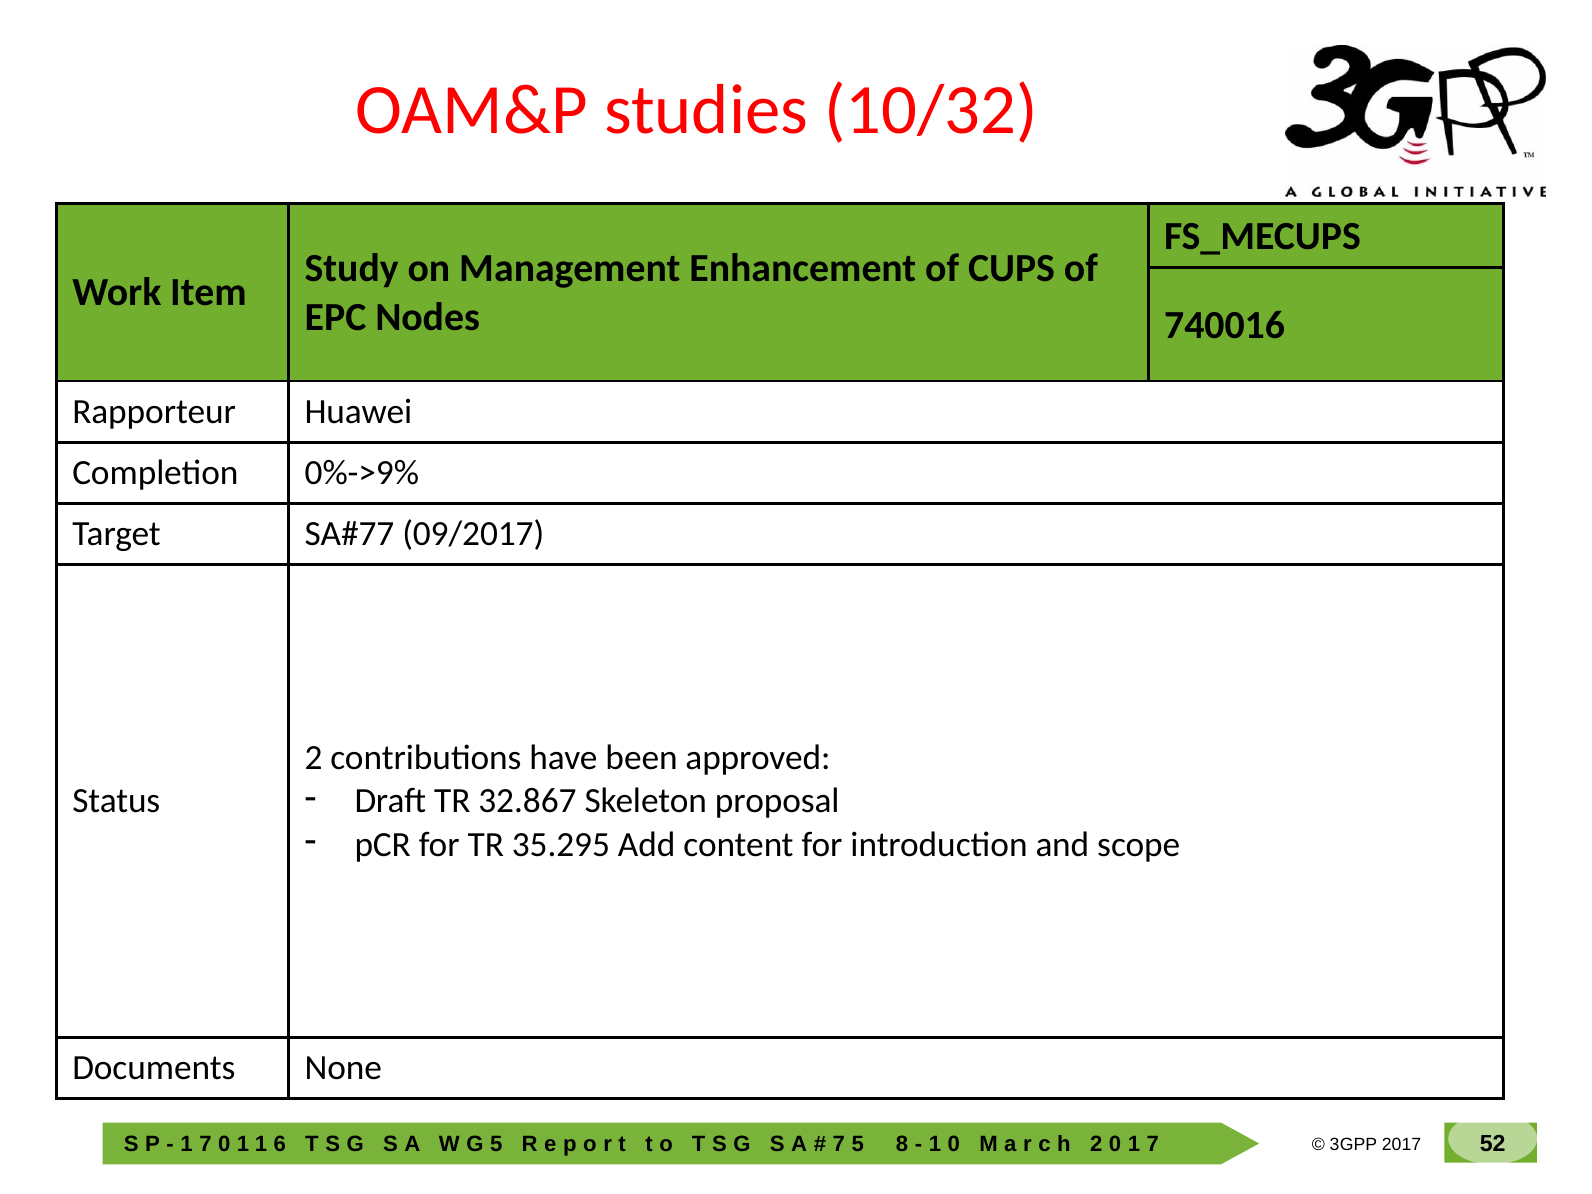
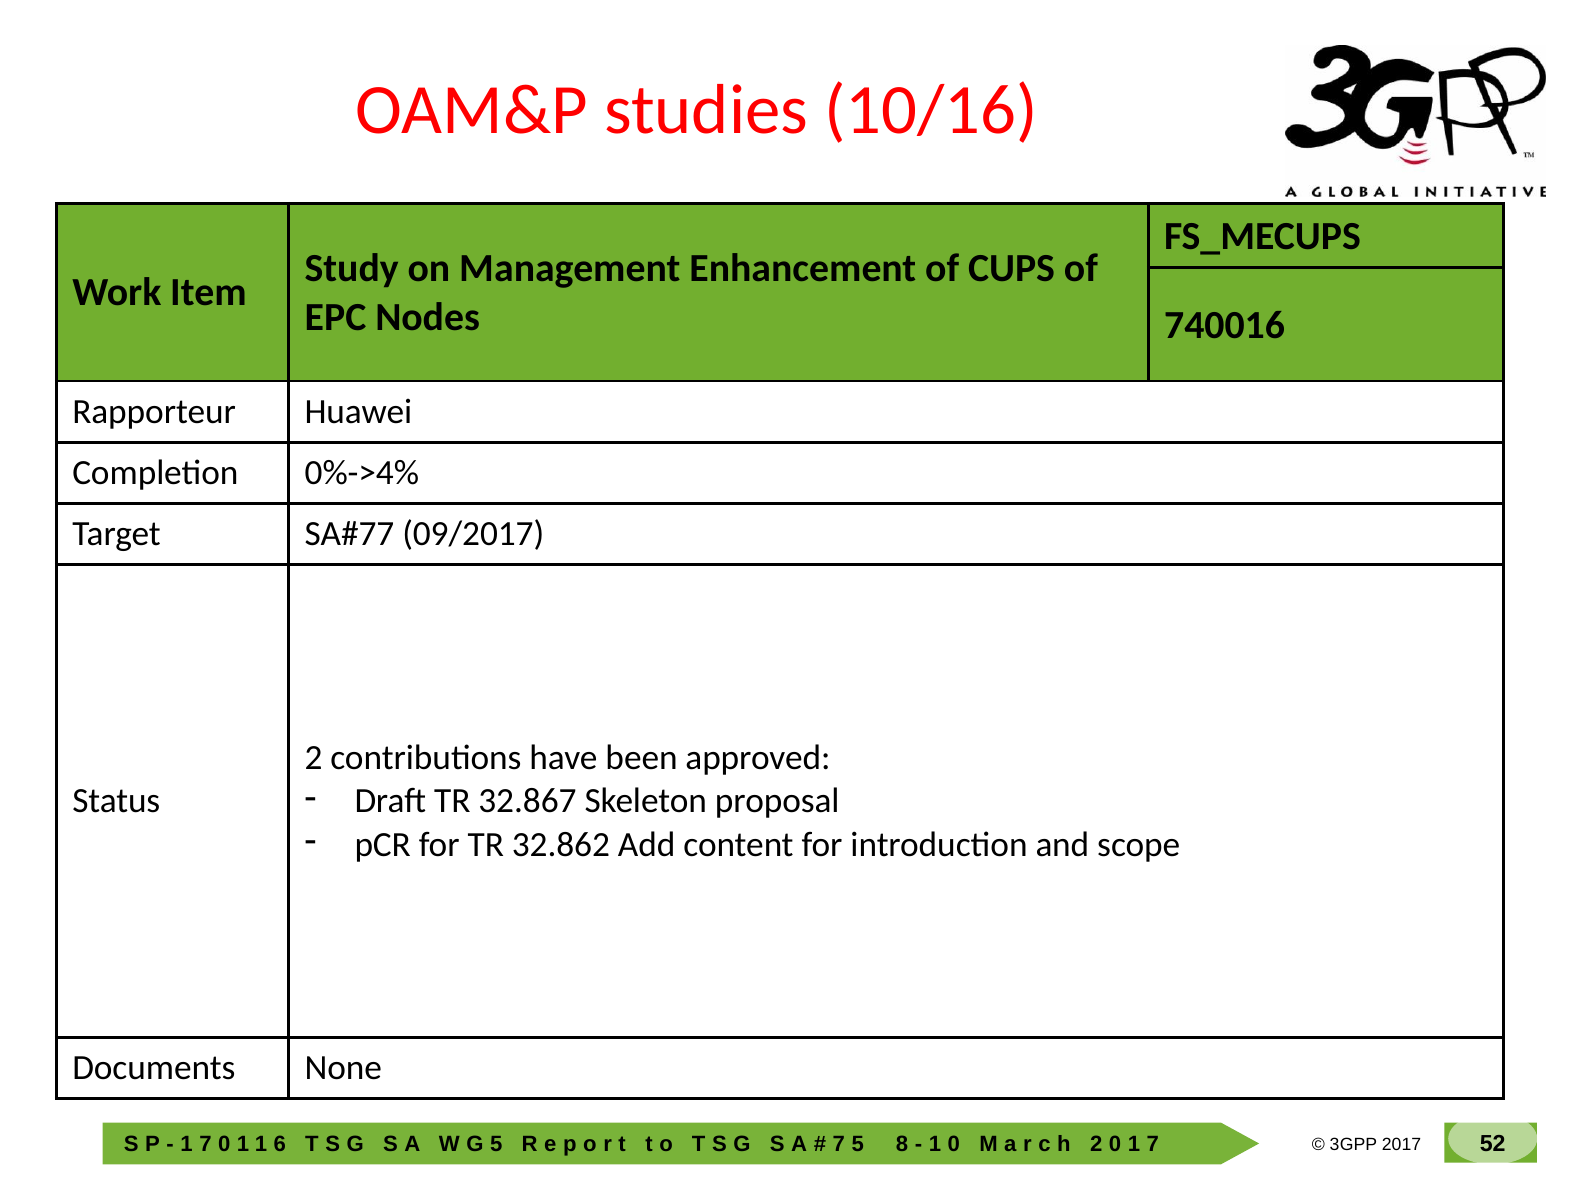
10/32: 10/32 -> 10/16
0%->9%: 0%->9% -> 0%->4%
35.295: 35.295 -> 32.862
